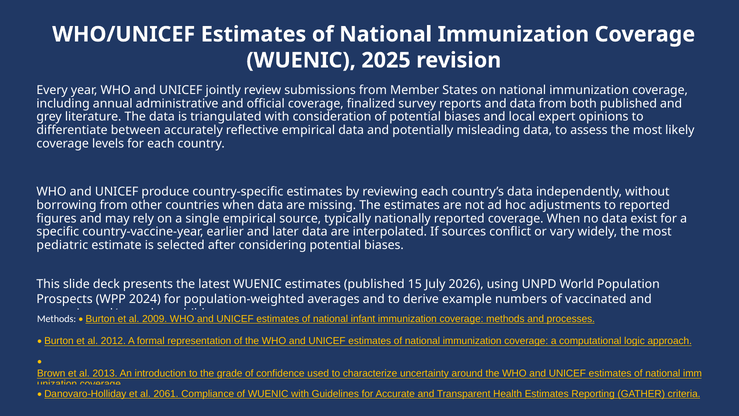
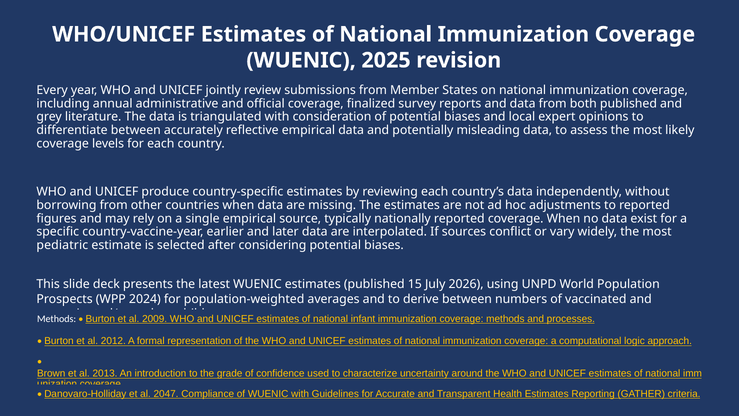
derive example: example -> between
2061: 2061 -> 2047
